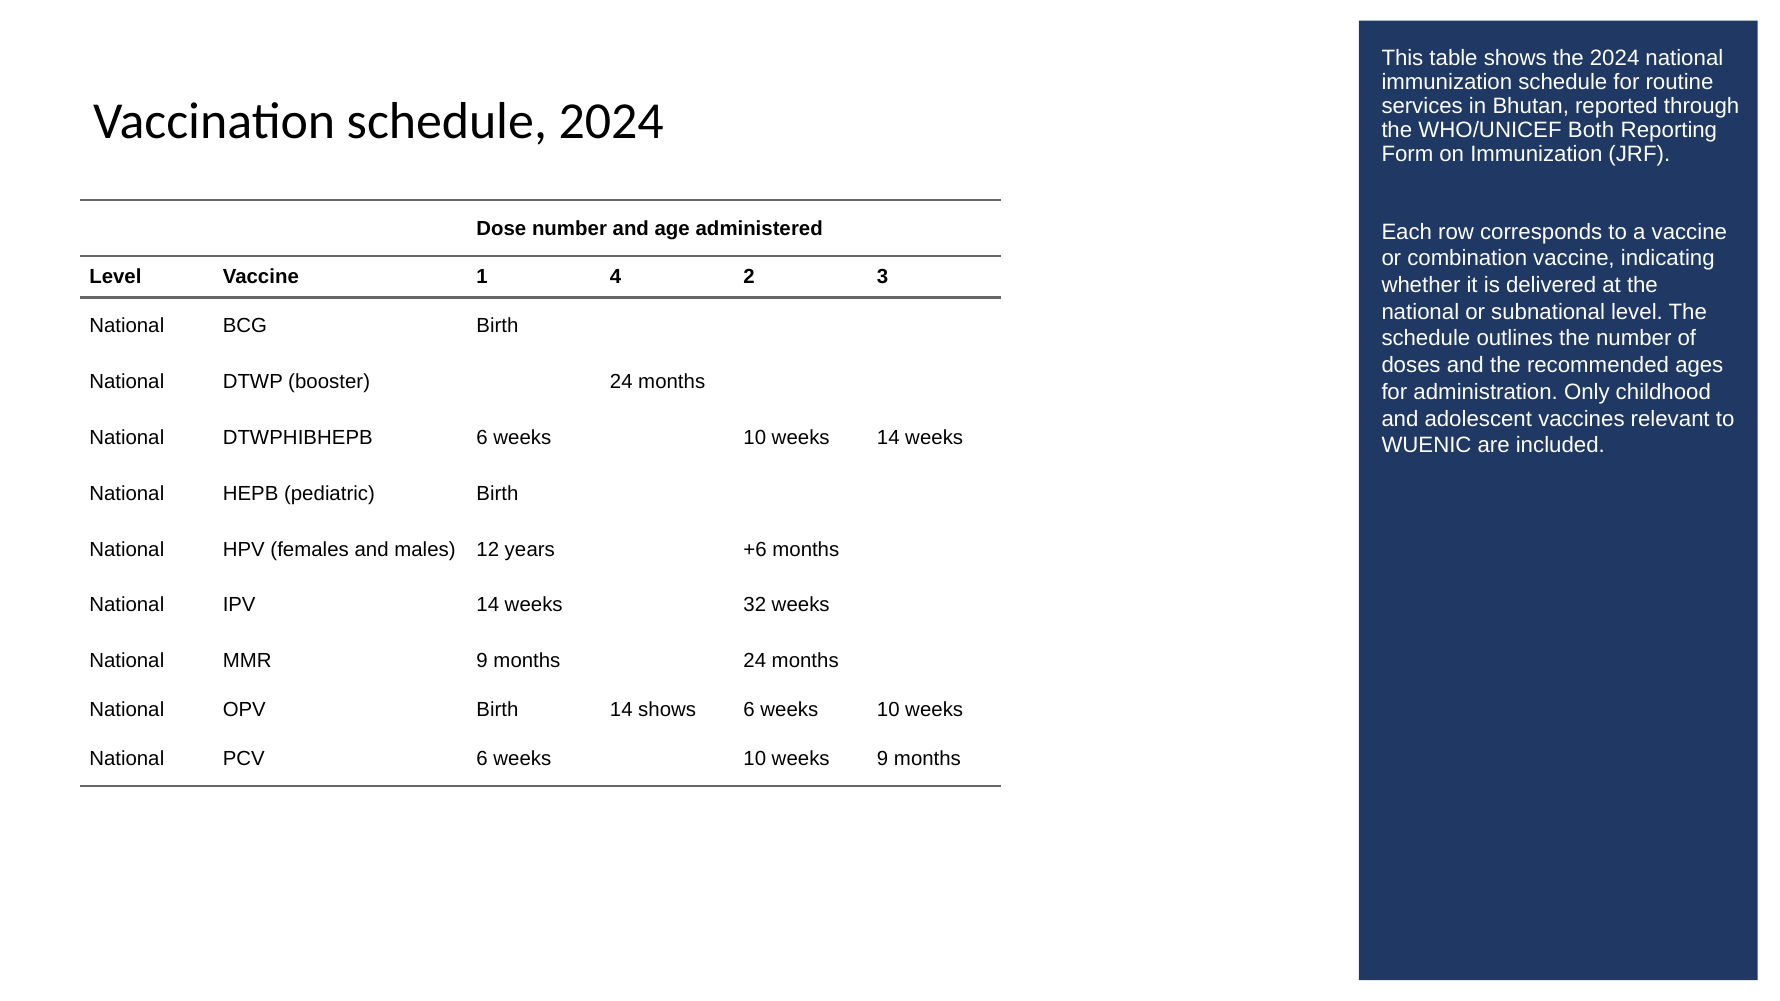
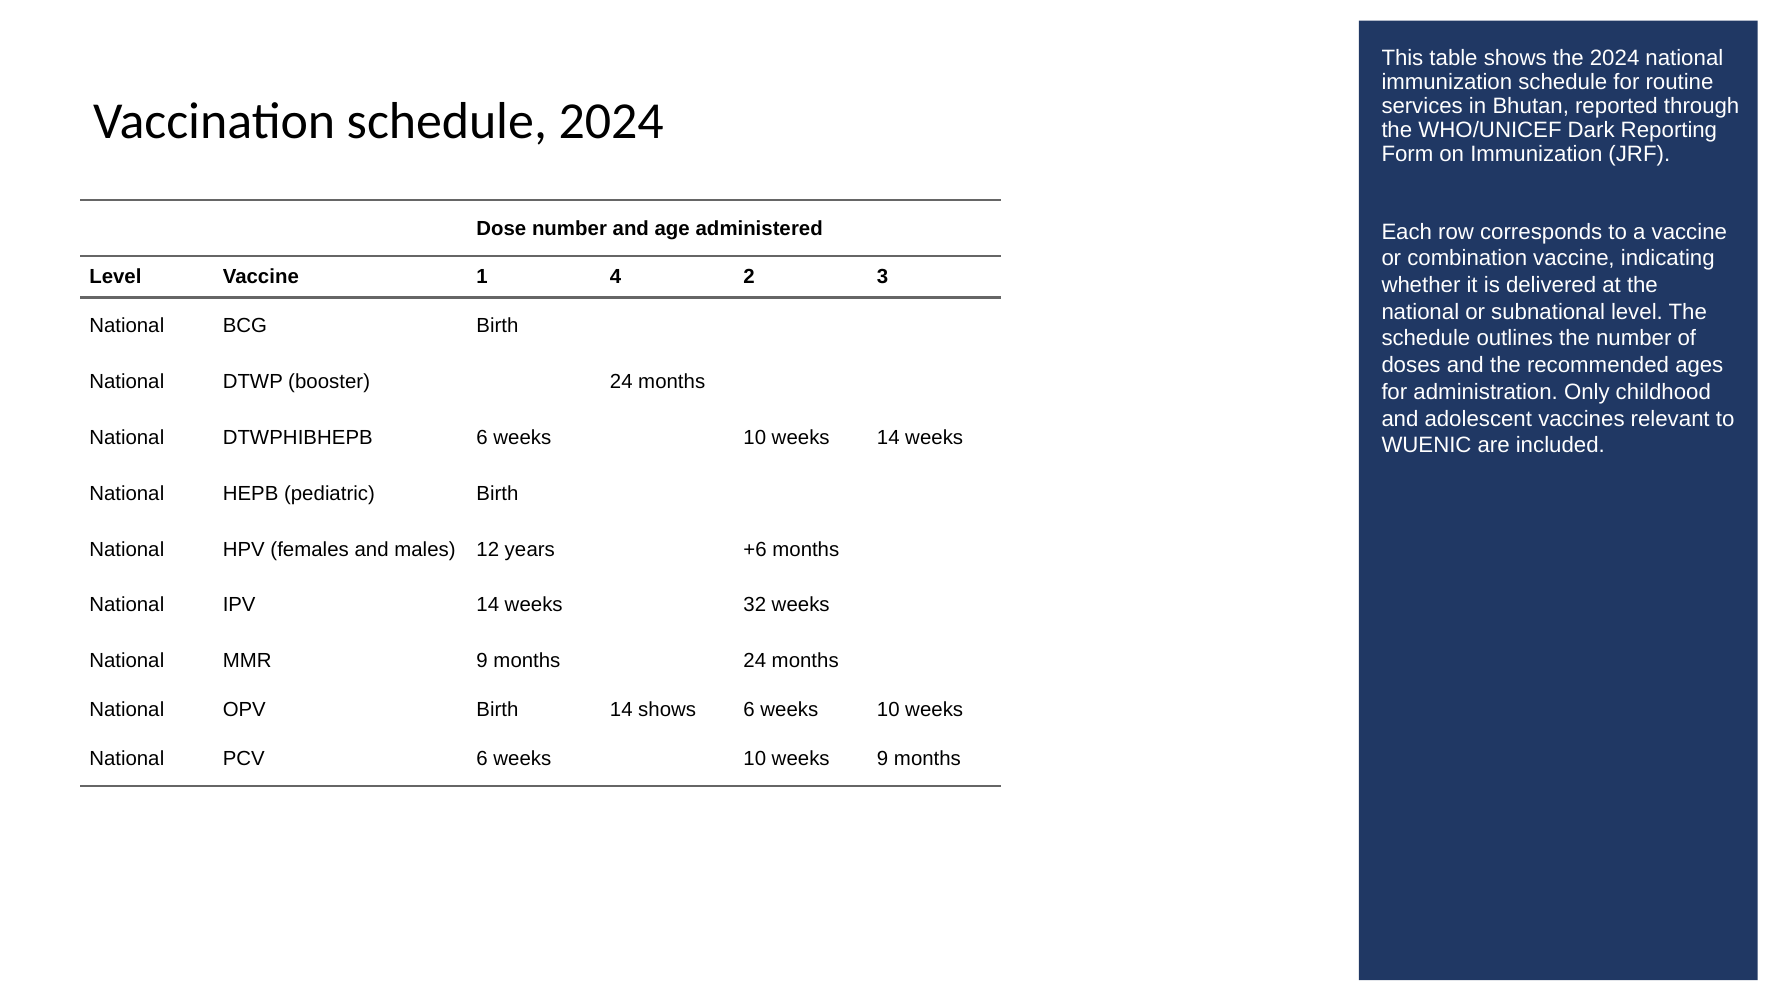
Both: Both -> Dark
